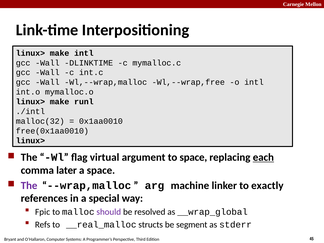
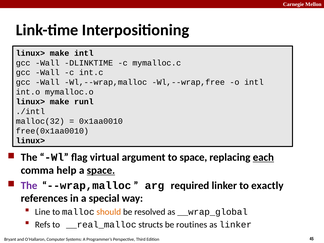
later: later -> help
space at (101, 170) underline: none -> present
machine: machine -> required
Fpic: Fpic -> Line
should colour: purple -> orange
segment: segment -> routines
as stderr: stderr -> linker
